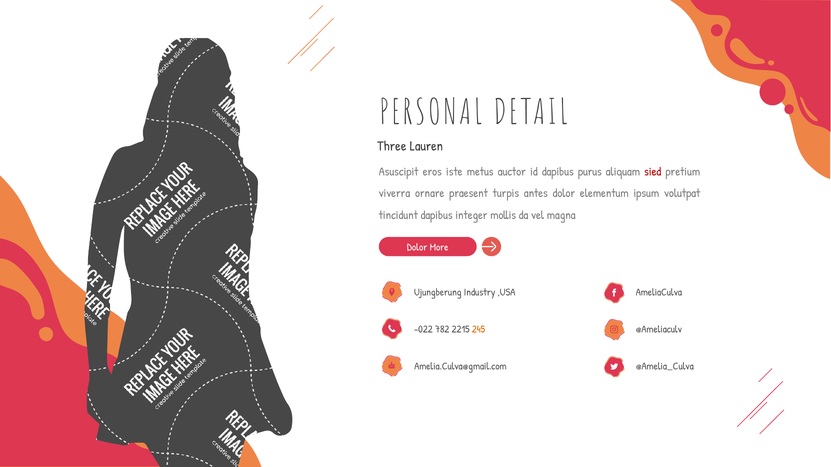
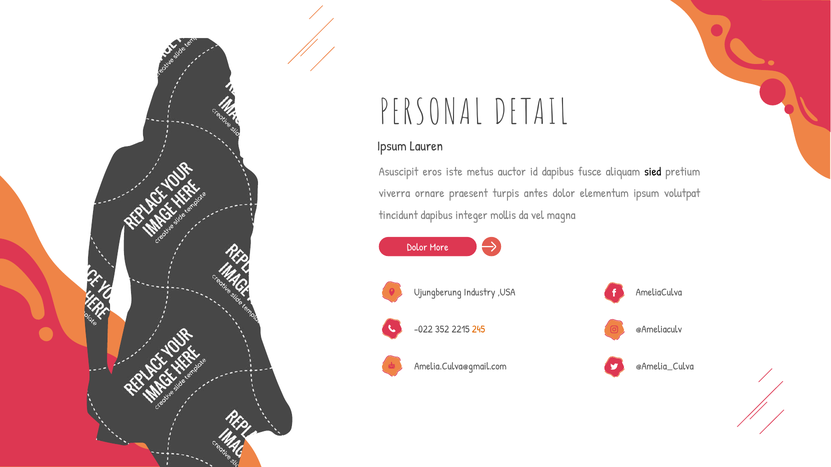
Three at (392, 146): Three -> Ipsum
purus: purus -> fusce
sied colour: red -> black
782: 782 -> 352
